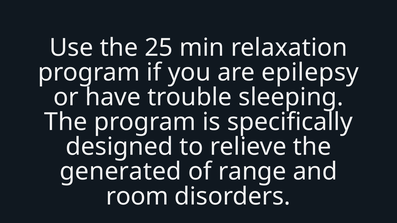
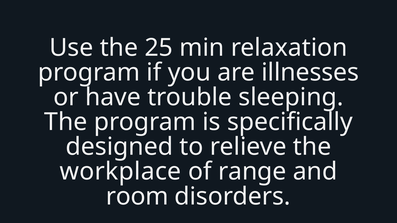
epilepsy: epilepsy -> illnesses
generated: generated -> workplace
